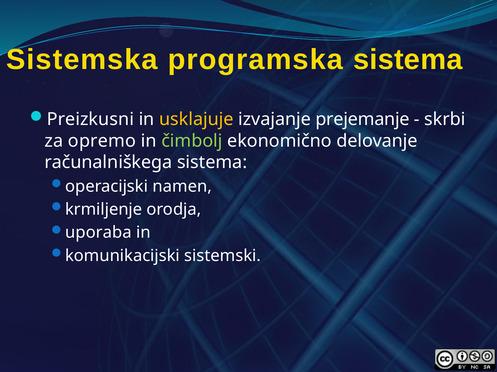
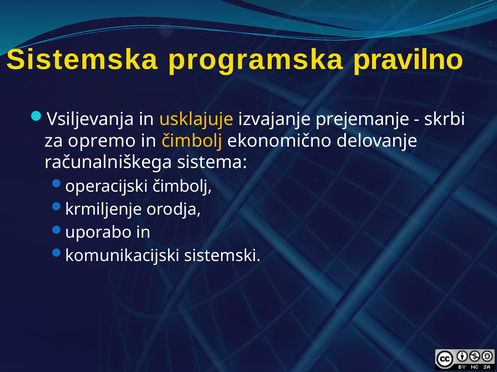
programska sistema: sistema -> pravilno
Preizkusni: Preizkusni -> Vsiljevanja
čimbolj at (192, 141) colour: light green -> yellow
operacijski namen: namen -> čimbolj
uporaba: uporaba -> uporabo
